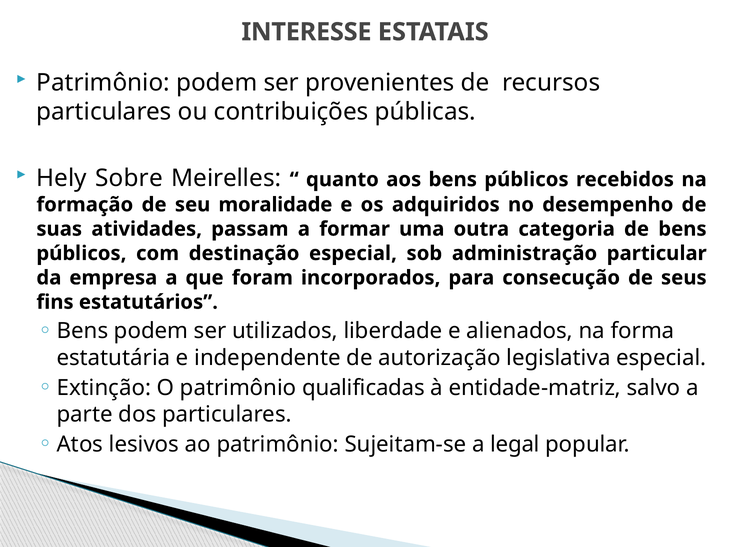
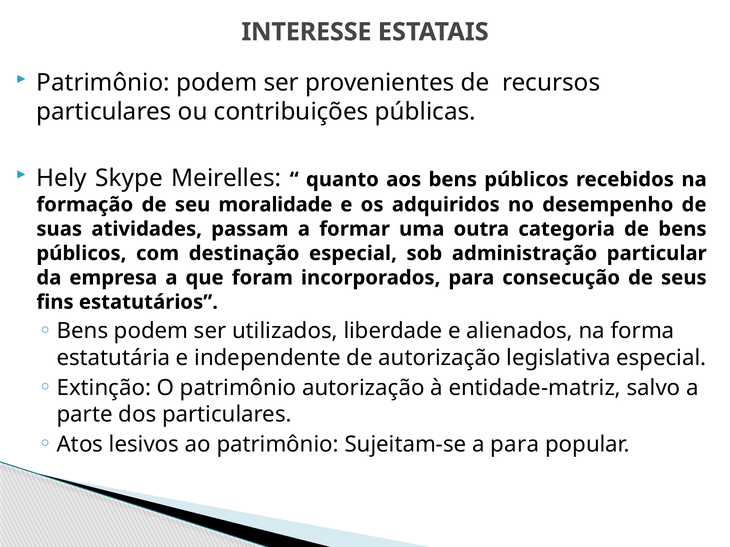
Sobre: Sobre -> Skype
patrimônio qualificadas: qualificadas -> autorização
a legal: legal -> para
